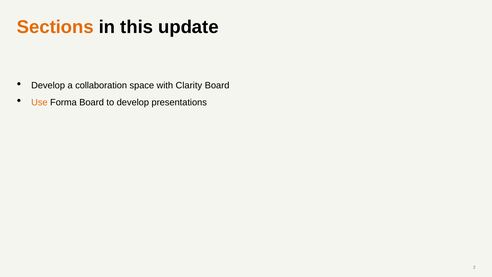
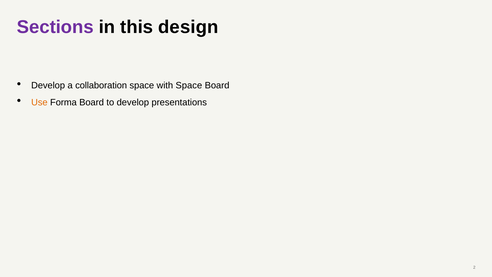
Sections colour: orange -> purple
update: update -> design
with Clarity: Clarity -> Space
